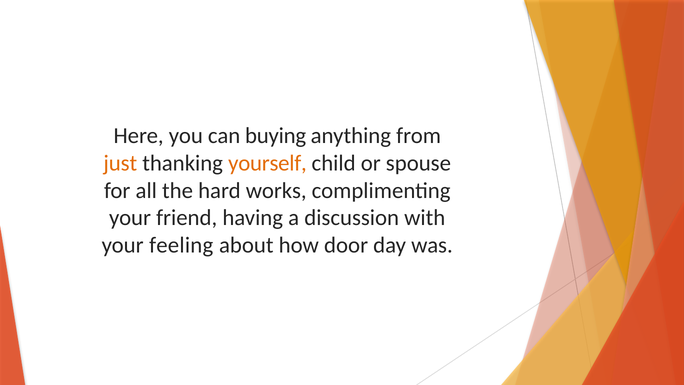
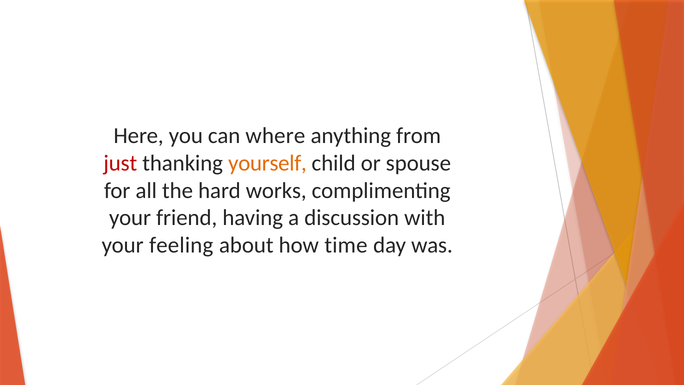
buying: buying -> where
just colour: orange -> red
door: door -> time
